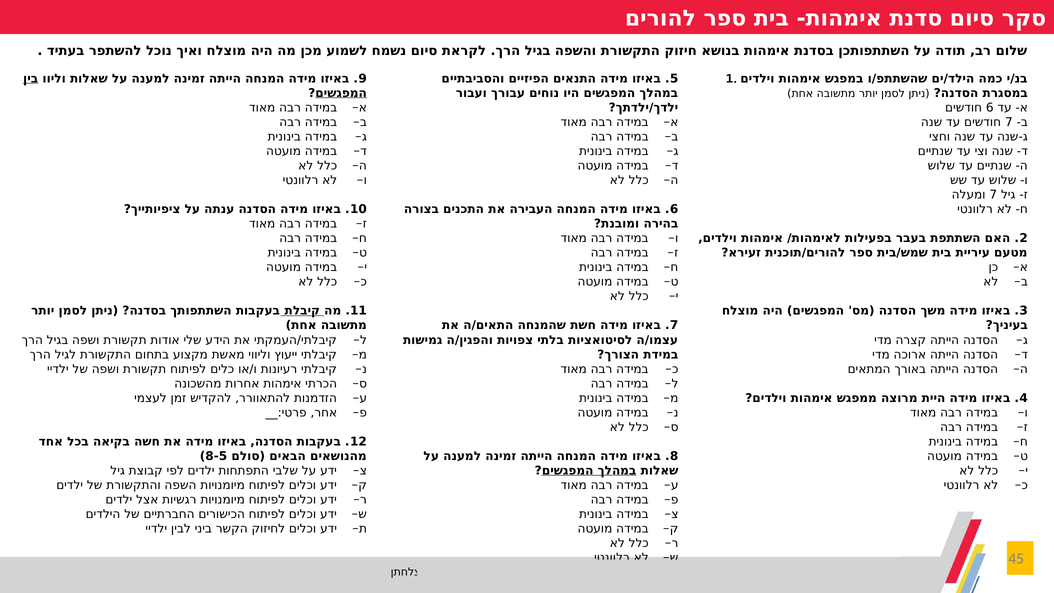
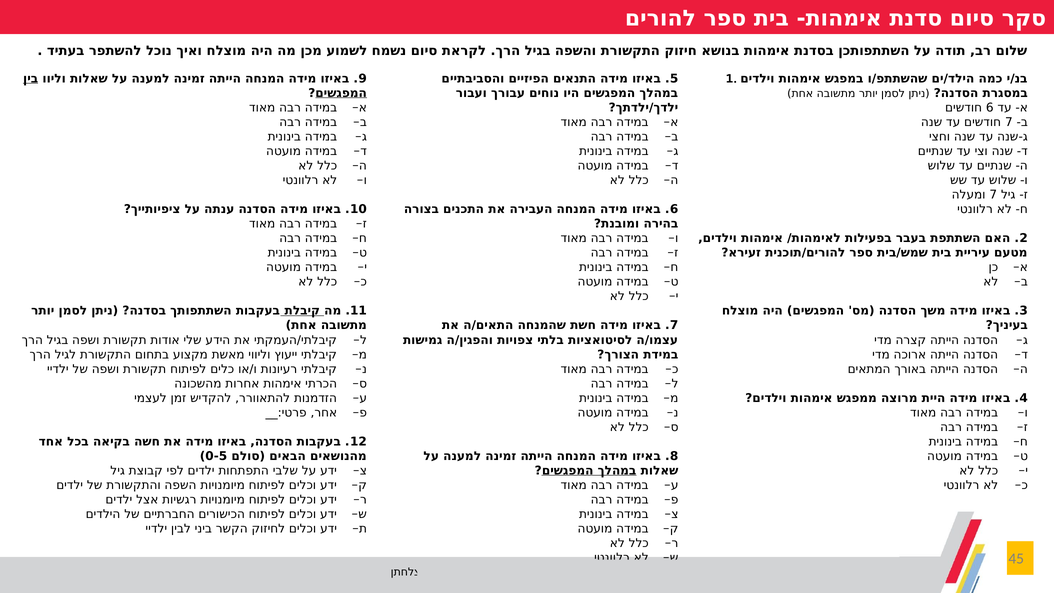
8-5: 8-5 -> 0-5
